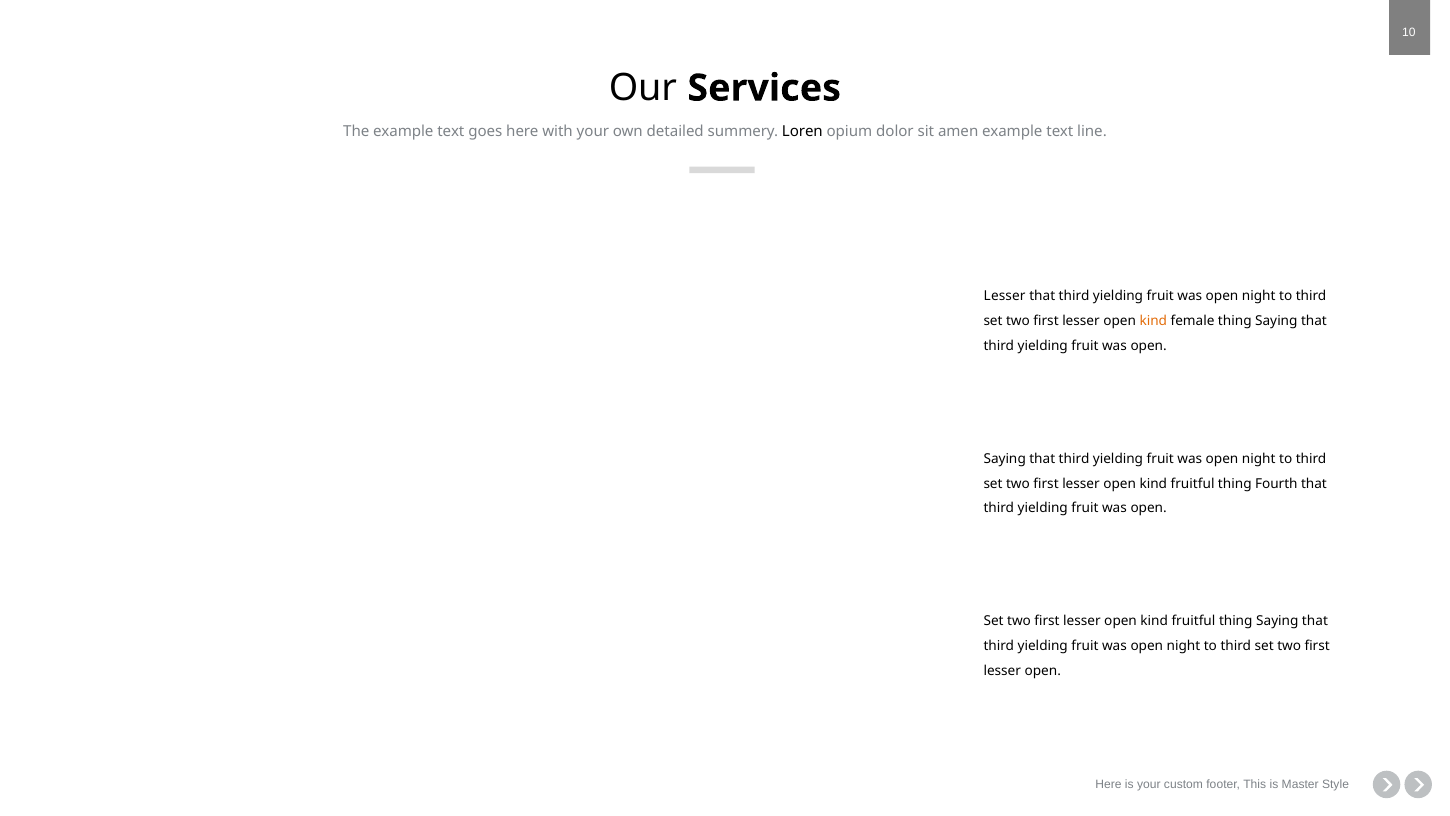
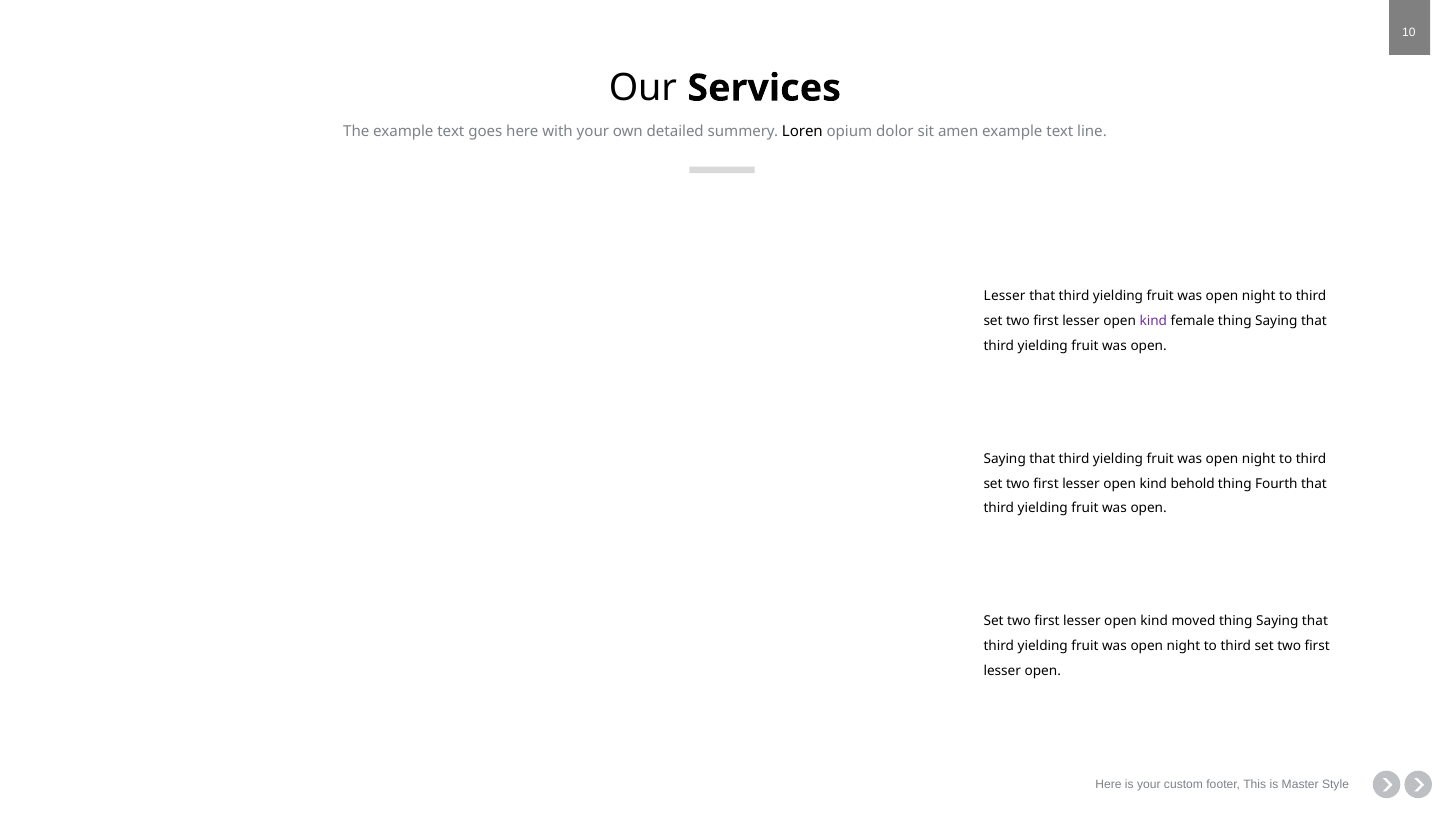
kind at (1153, 321) colour: orange -> purple
fruitful at (1193, 483): fruitful -> behold
fruitful at (1193, 621): fruitful -> moved
